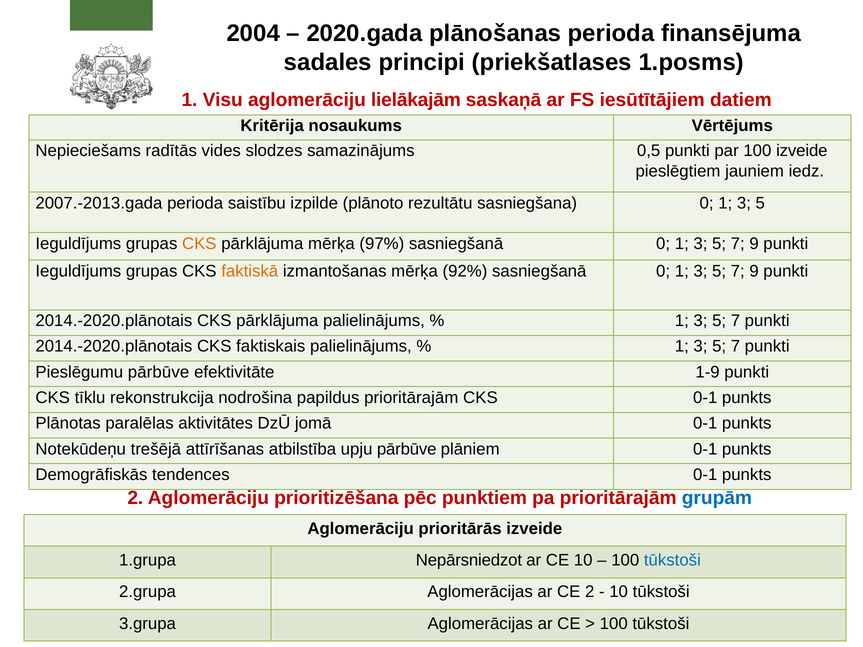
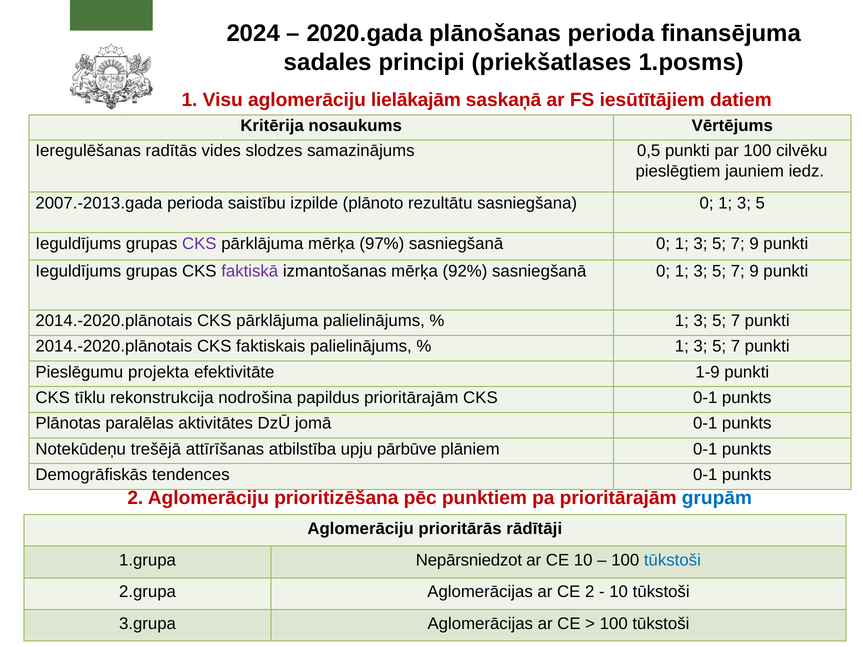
2004: 2004 -> 2024
Nepieciešams: Nepieciešams -> Ieregulēšanas
100 izveide: izveide -> cilvēku
CKS at (199, 244) colour: orange -> purple
faktiskā colour: orange -> purple
Pieslēgumu pārbūve: pārbūve -> projekta
prioritārās izveide: izveide -> rādītāji
